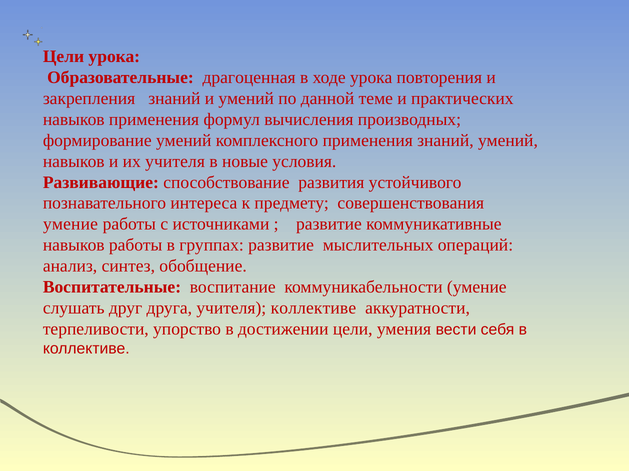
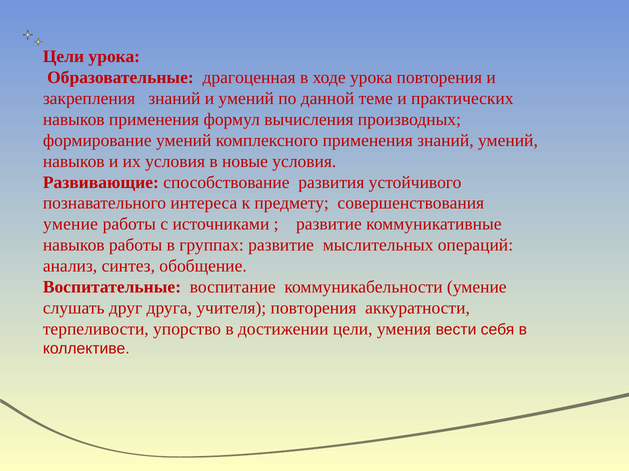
их учителя: учителя -> условия
учителя коллективе: коллективе -> повторения
